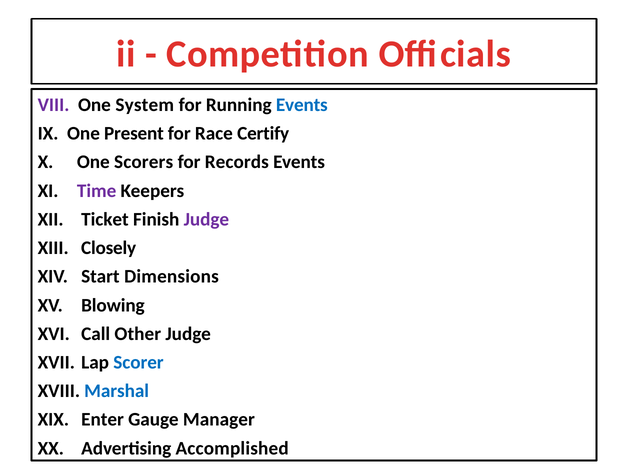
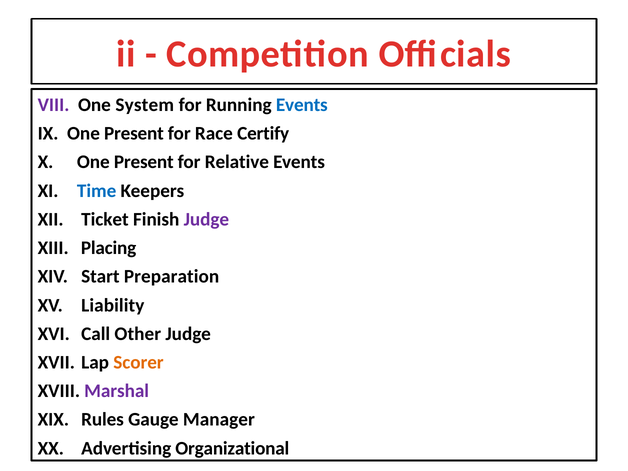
Scorers at (144, 162): Scorers -> Present
Records: Records -> Relative
Time colour: purple -> blue
Closely: Closely -> Placing
Dimensions: Dimensions -> Preparation
Blowing: Blowing -> Liability
Scorer colour: blue -> orange
Marshal colour: blue -> purple
Enter: Enter -> Rules
Accomplished: Accomplished -> Organizational
